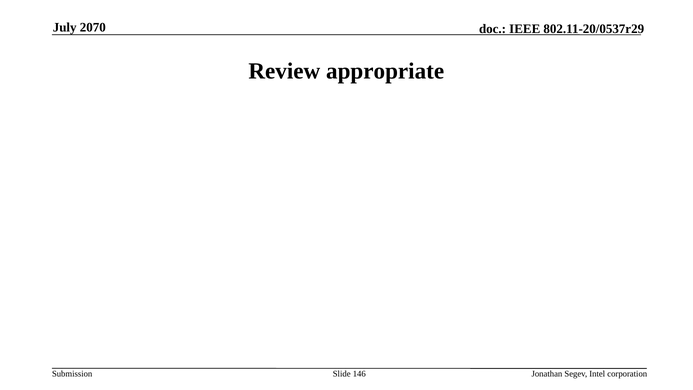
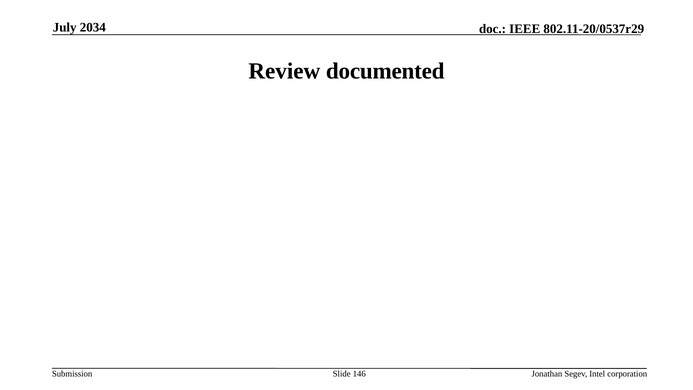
2070: 2070 -> 2034
appropriate: appropriate -> documented
